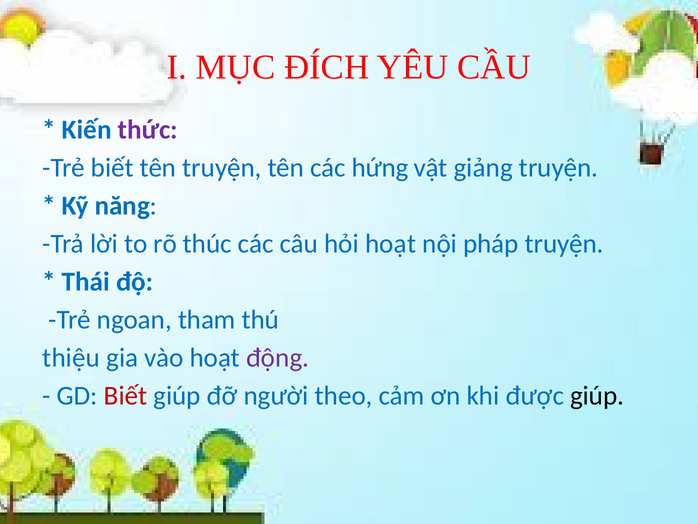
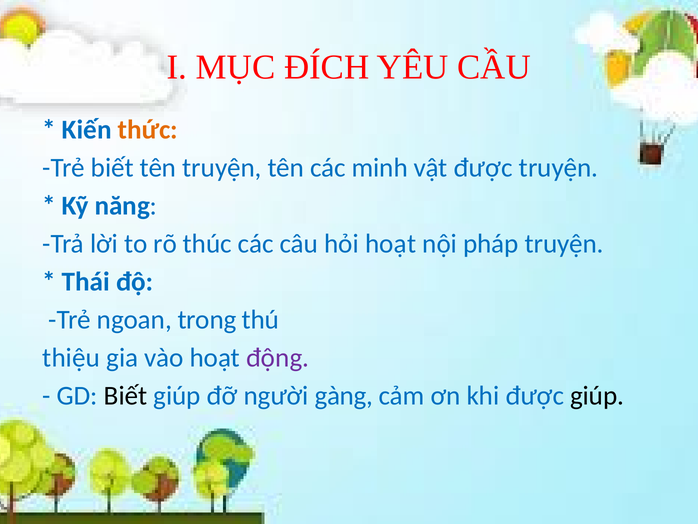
thức colour: purple -> orange
hứng: hứng -> minh
vật giảng: giảng -> được
tham: tham -> trong
Biết at (126, 395) colour: red -> black
theo: theo -> gàng
